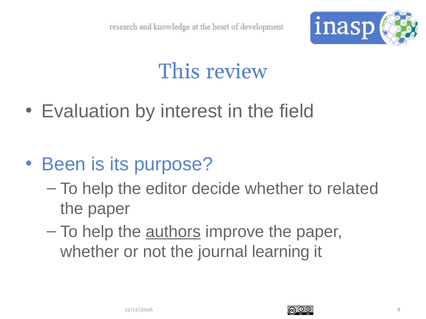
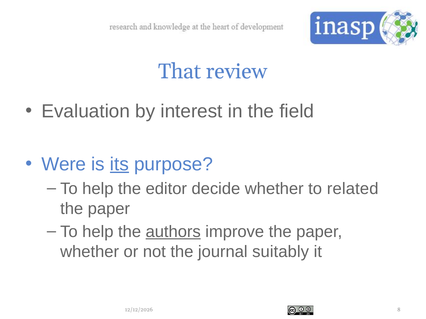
This: This -> That
Been: Been -> Were
its underline: none -> present
learning: learning -> suitably
